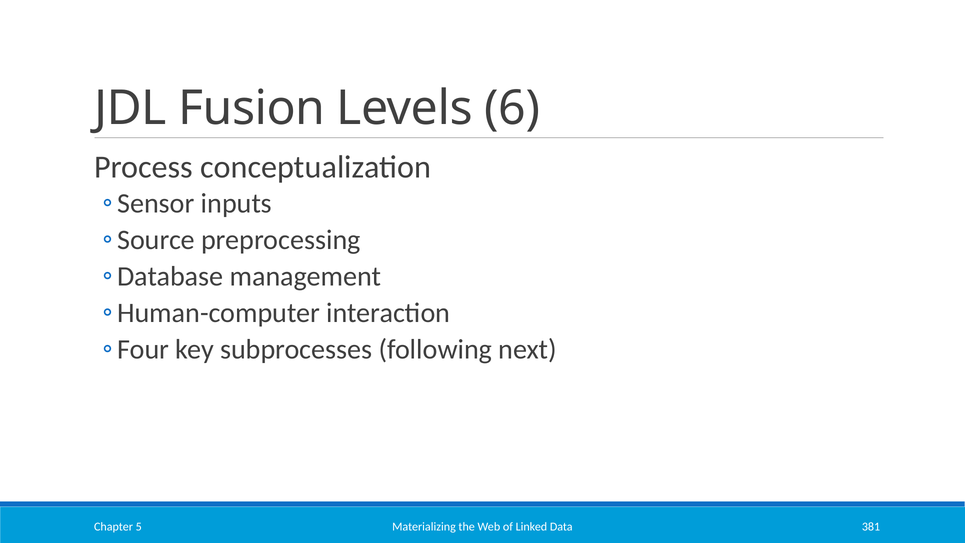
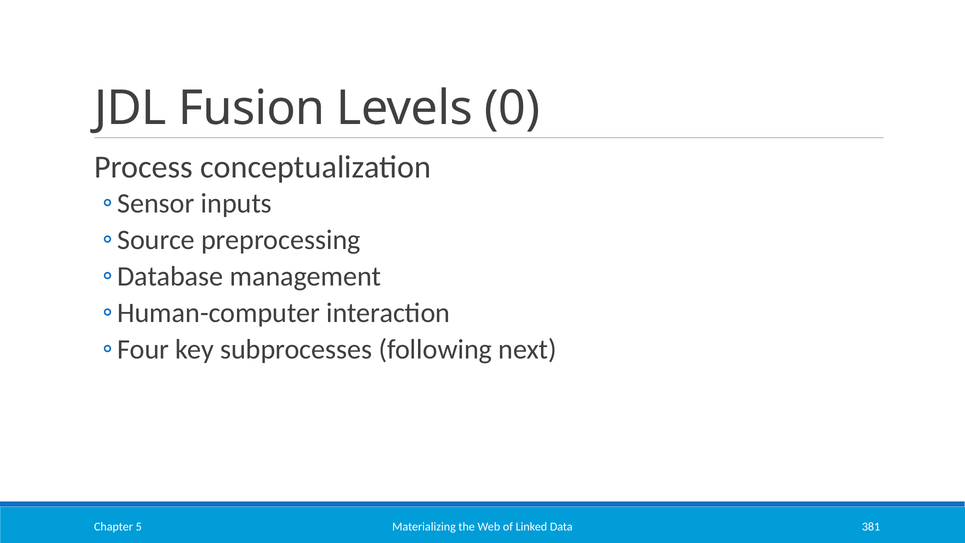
6: 6 -> 0
